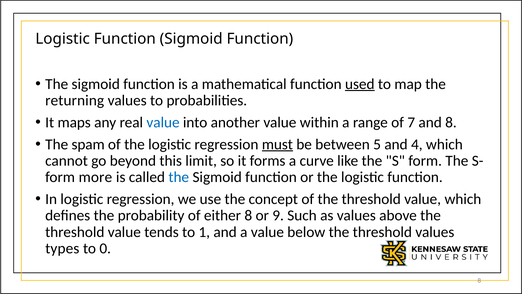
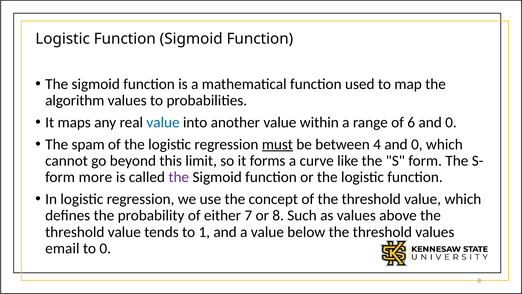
used underline: present -> none
returning: returning -> algorithm
7: 7 -> 6
8 at (451, 122): 8 -> 0
5: 5 -> 4
4 at (417, 144): 4 -> 0
the at (179, 177) colour: blue -> purple
either 8: 8 -> 7
or 9: 9 -> 8
types: types -> email
